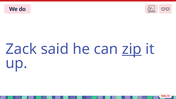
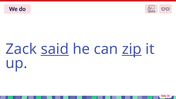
said underline: none -> present
